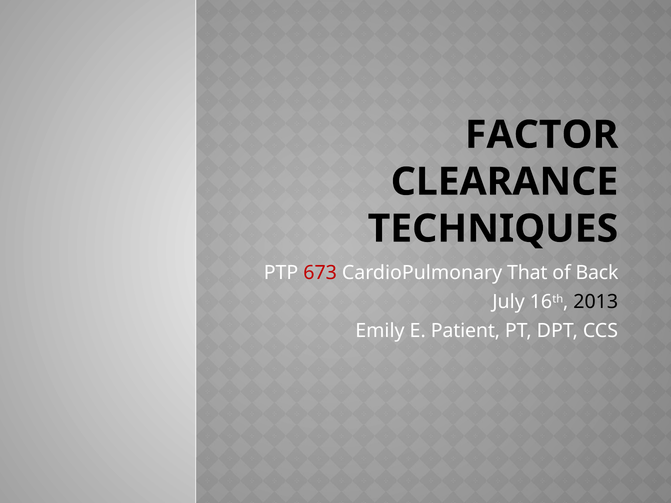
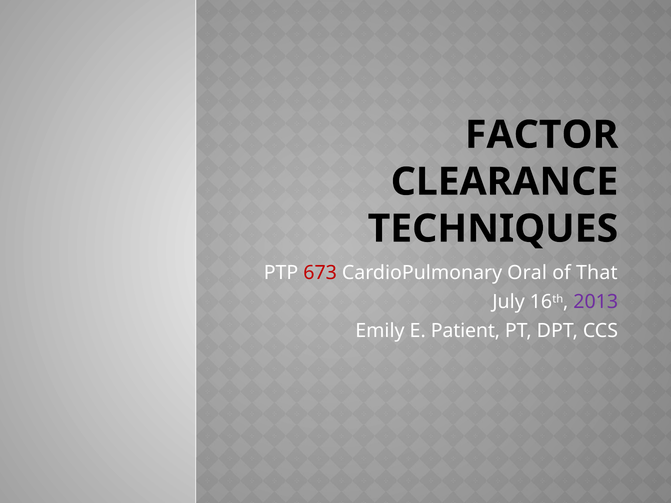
That: That -> Oral
Back: Back -> That
2013 colour: black -> purple
